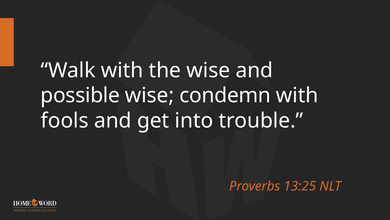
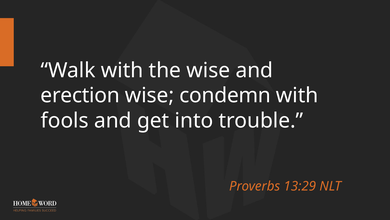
possible: possible -> erection
13:25: 13:25 -> 13:29
